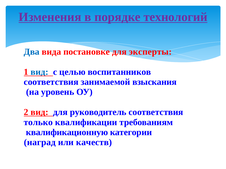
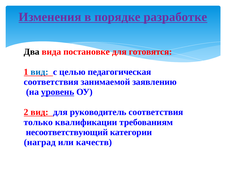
технологий: технологий -> разработке
Два colour: blue -> black
эксперты: эксперты -> готовятся
воспитанников: воспитанников -> педагогическая
взыскания: взыскания -> заявлению
уровень underline: none -> present
квалификационную: квалификационную -> несоответствующий
